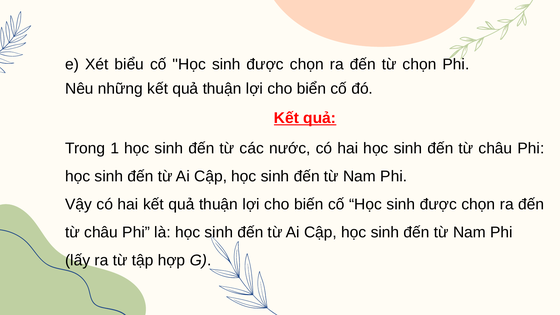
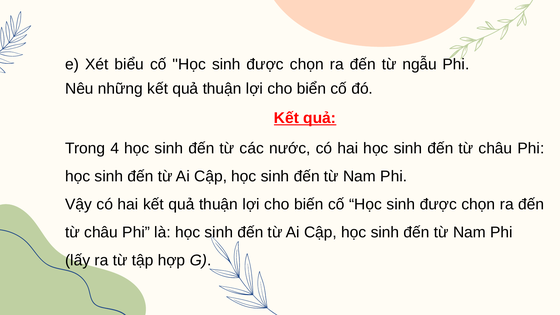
từ chọn: chọn -> ngẫu
1: 1 -> 4
